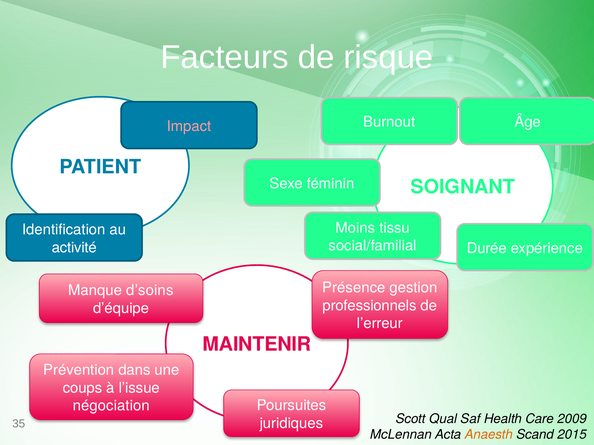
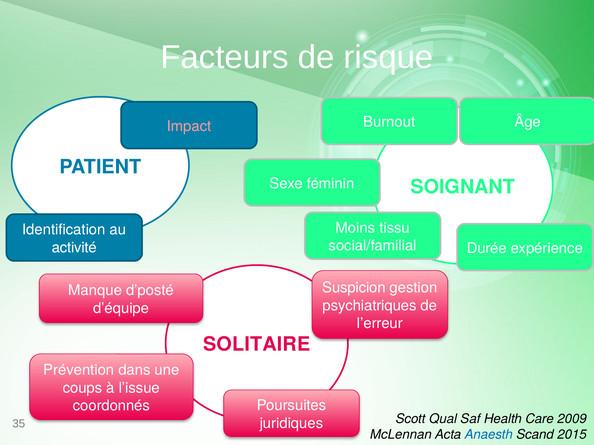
Présence: Présence -> Suspicion
d’soins: d’soins -> d’posté
professionnels: professionnels -> psychiatriques
MAINTENIR: MAINTENIR -> SOLITAIRE
négociation: négociation -> coordonnés
Anaesth colour: orange -> blue
